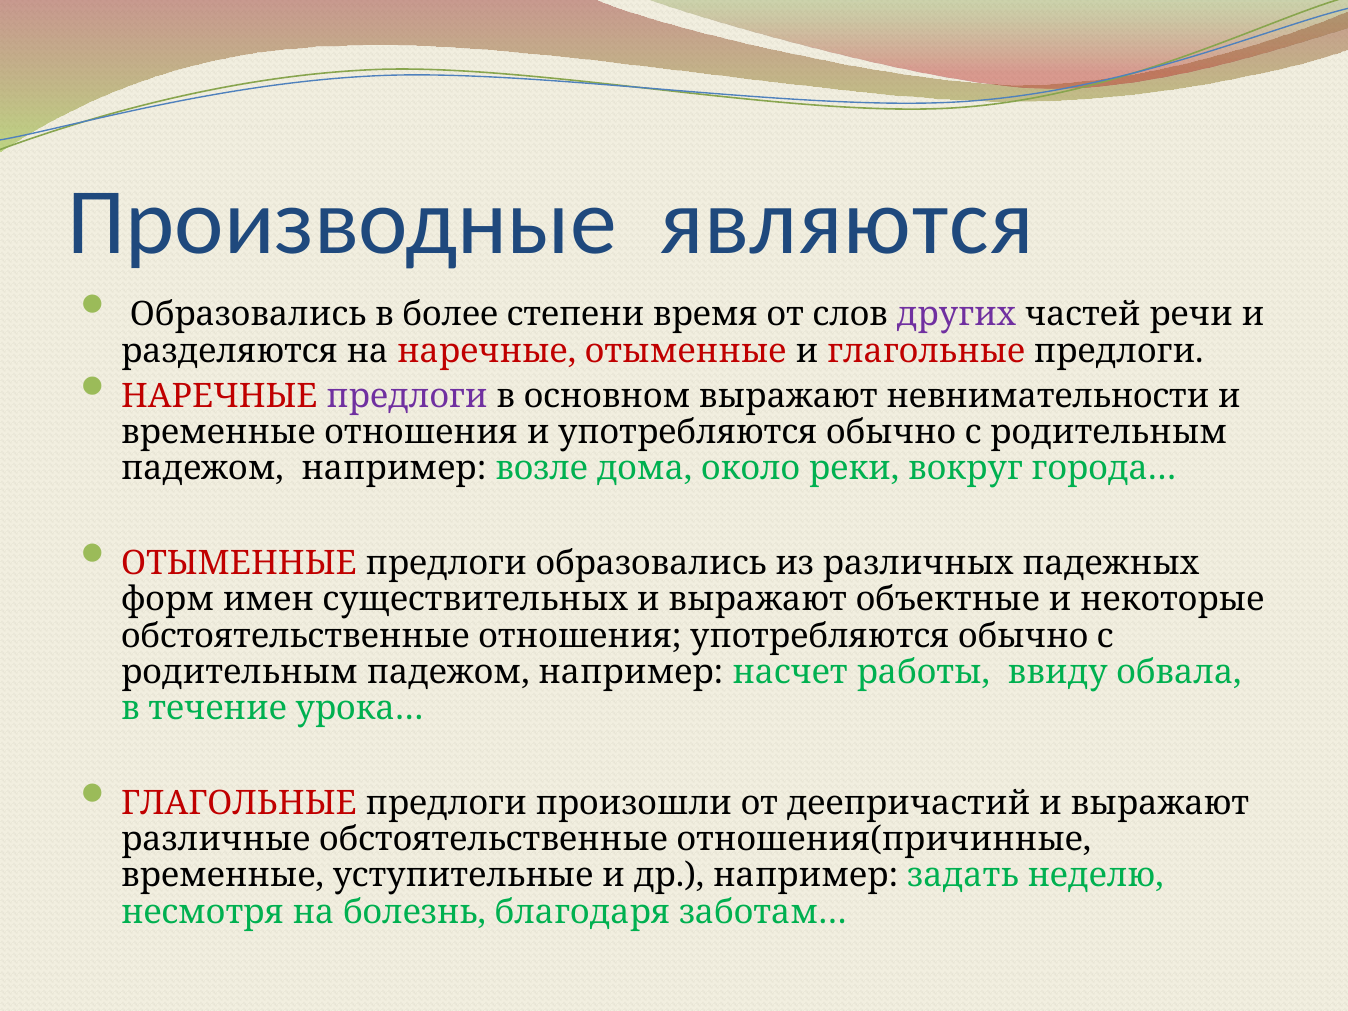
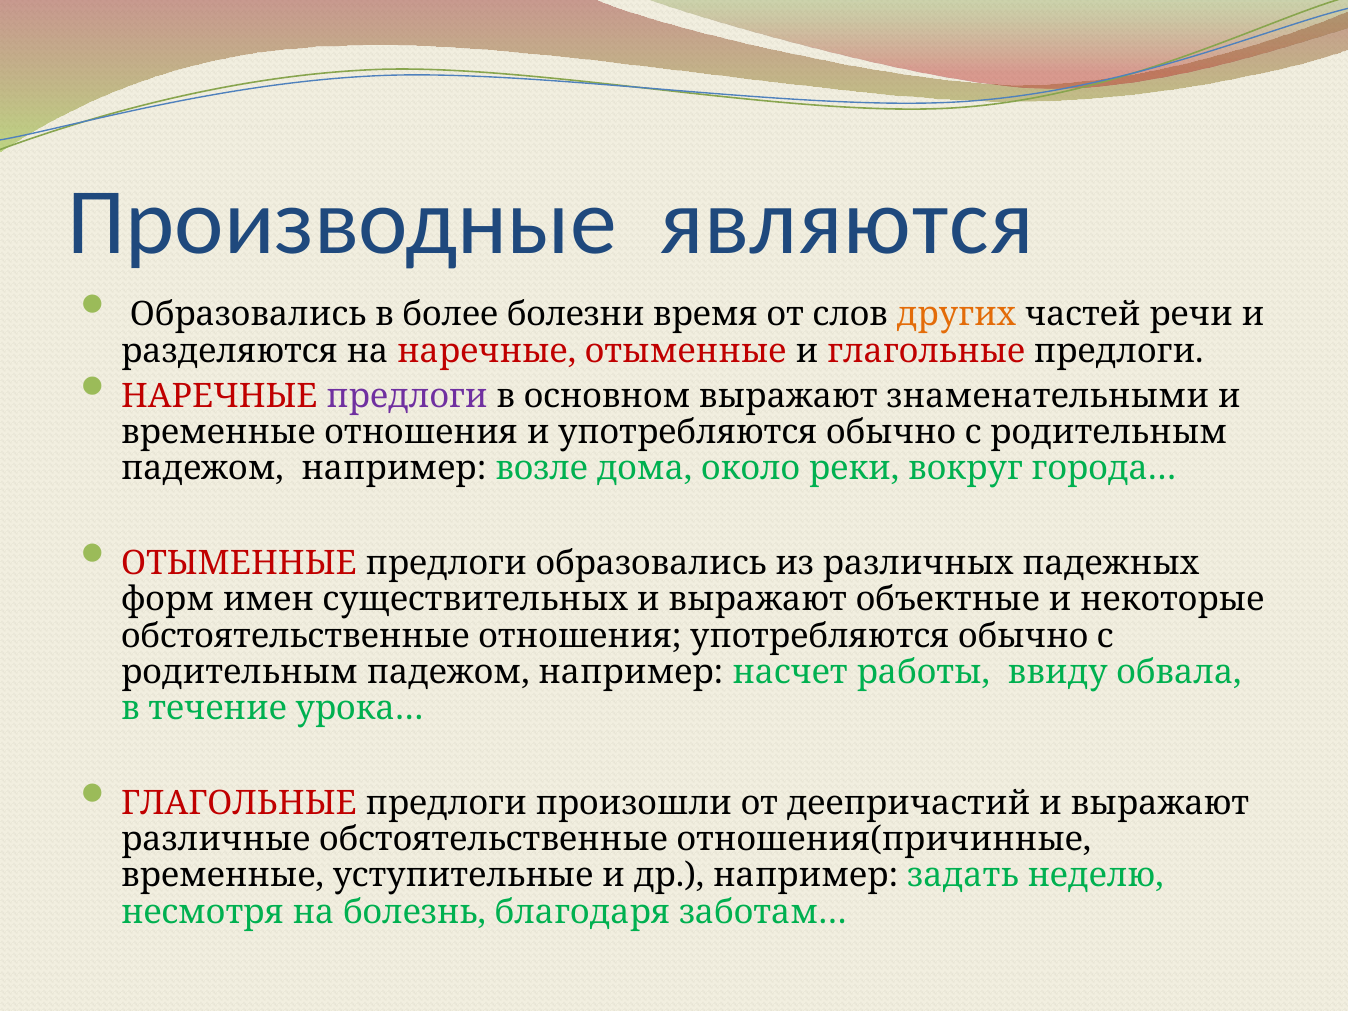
степени: степени -> болезни
других colour: purple -> orange
невнимательности: невнимательности -> знаменательными
